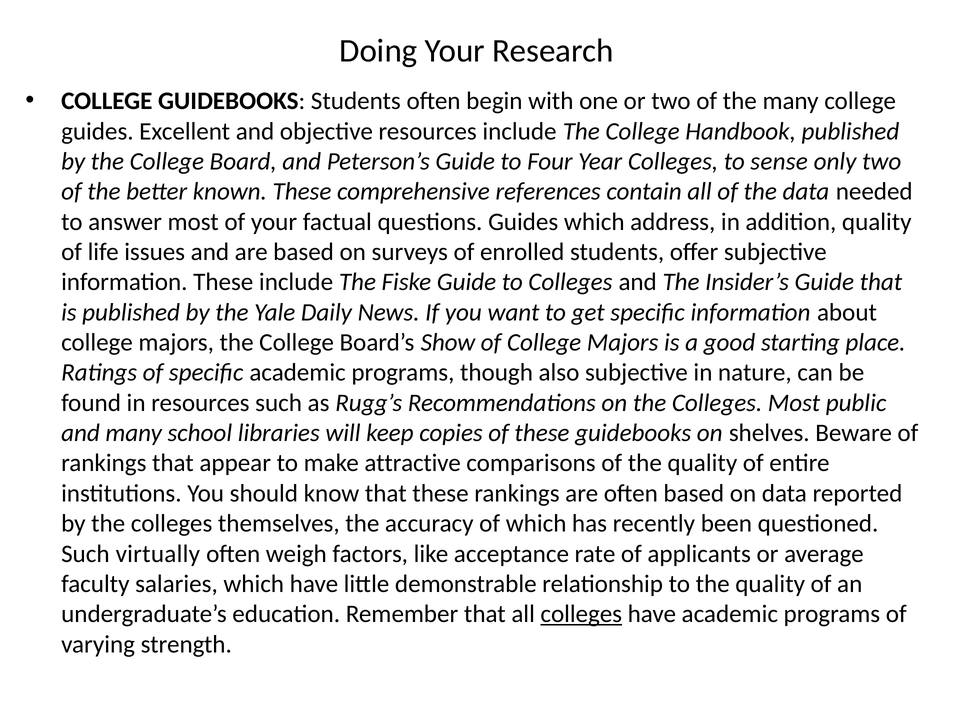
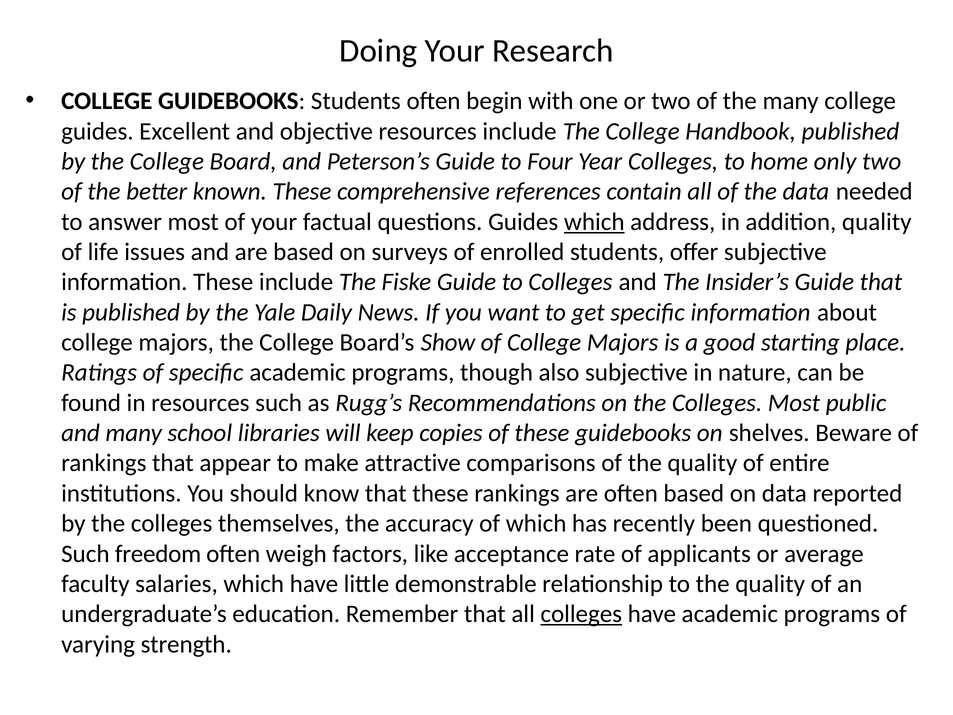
sense: sense -> home
which at (594, 222) underline: none -> present
virtually: virtually -> freedom
